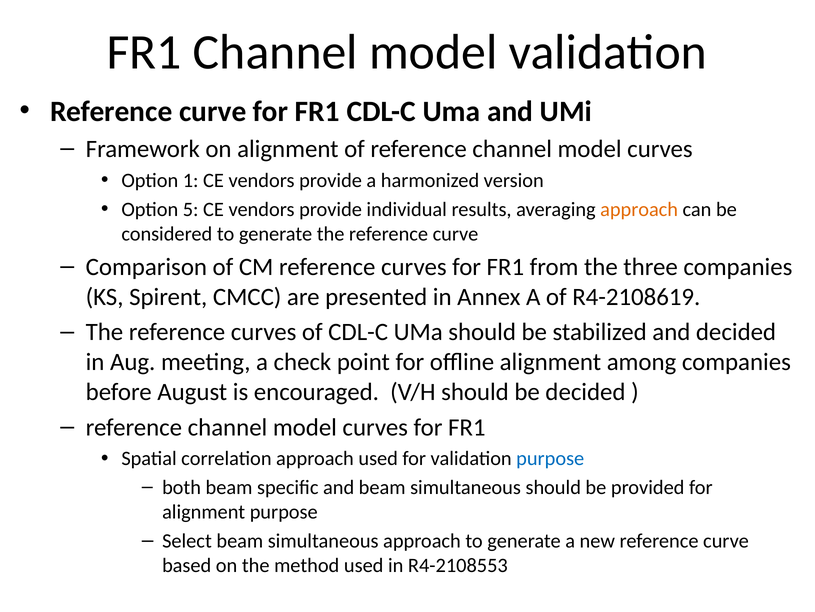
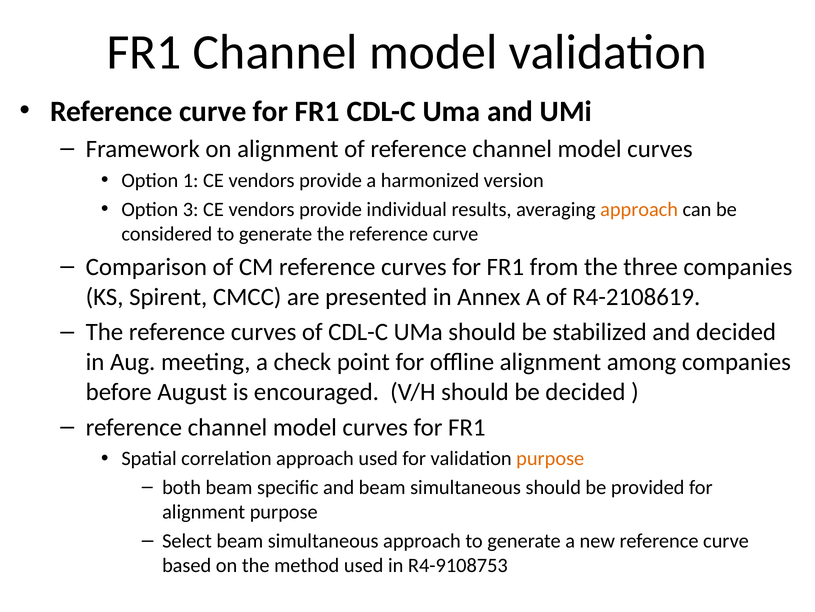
5: 5 -> 3
purpose at (550, 458) colour: blue -> orange
R4-2108553: R4-2108553 -> R4-9108753
